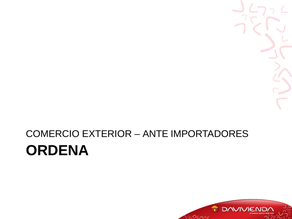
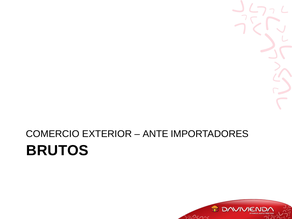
ORDENA: ORDENA -> BRUTOS
